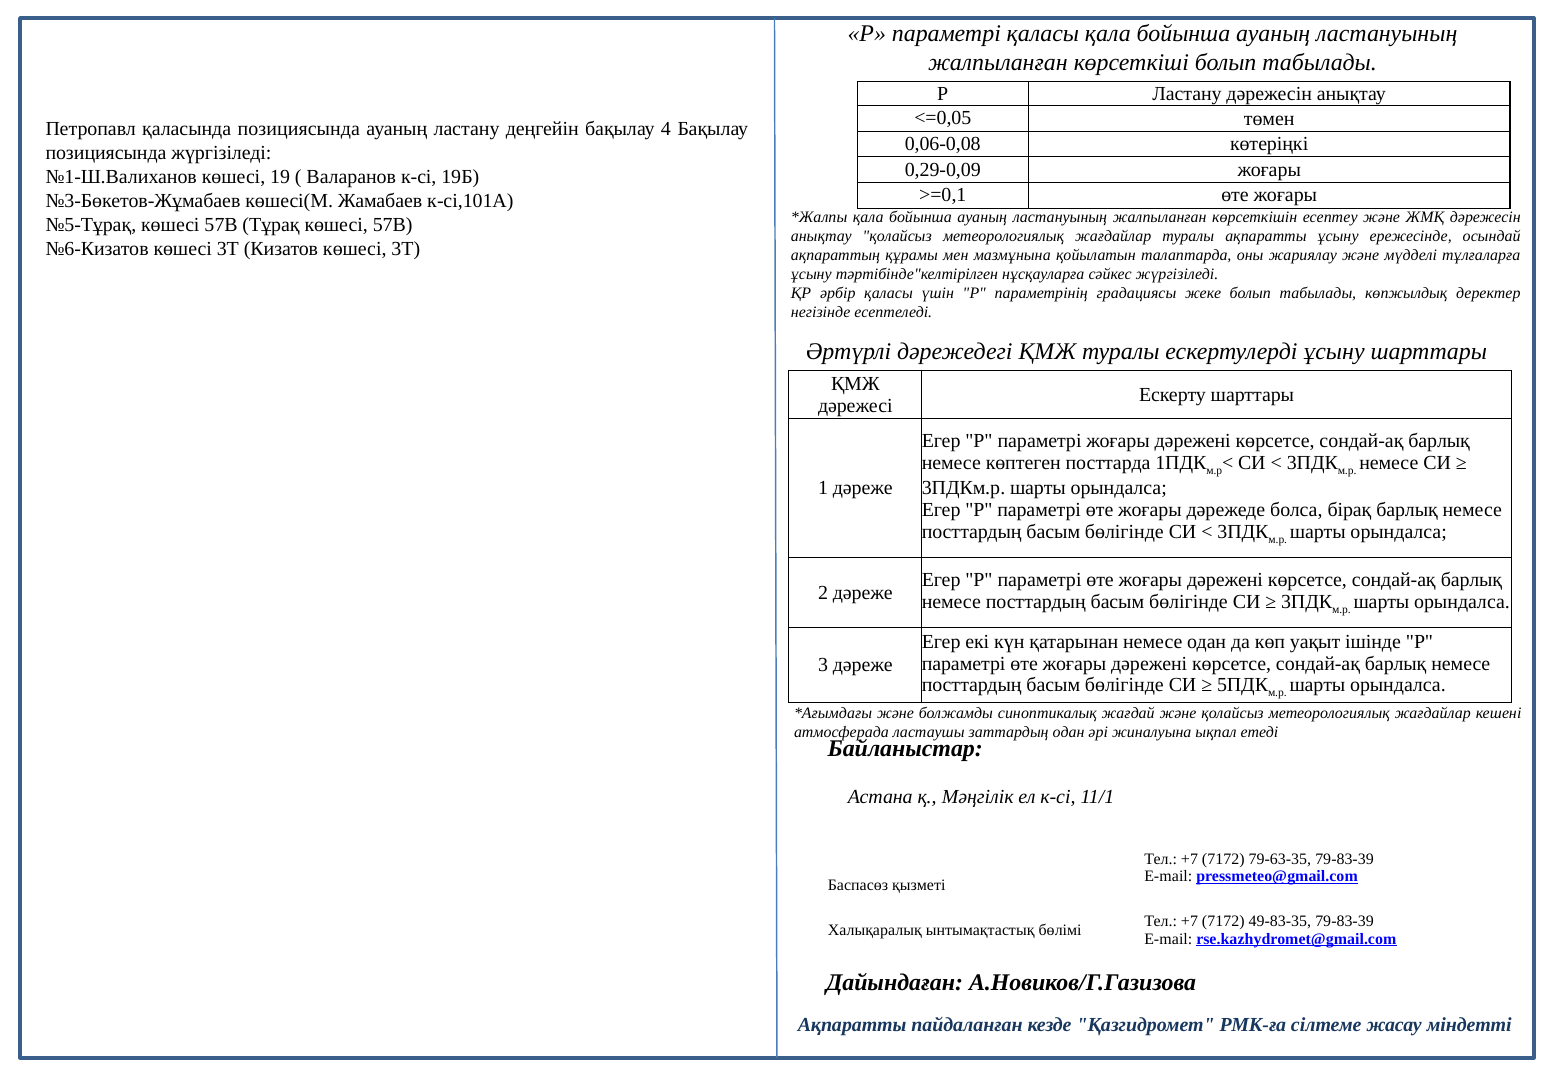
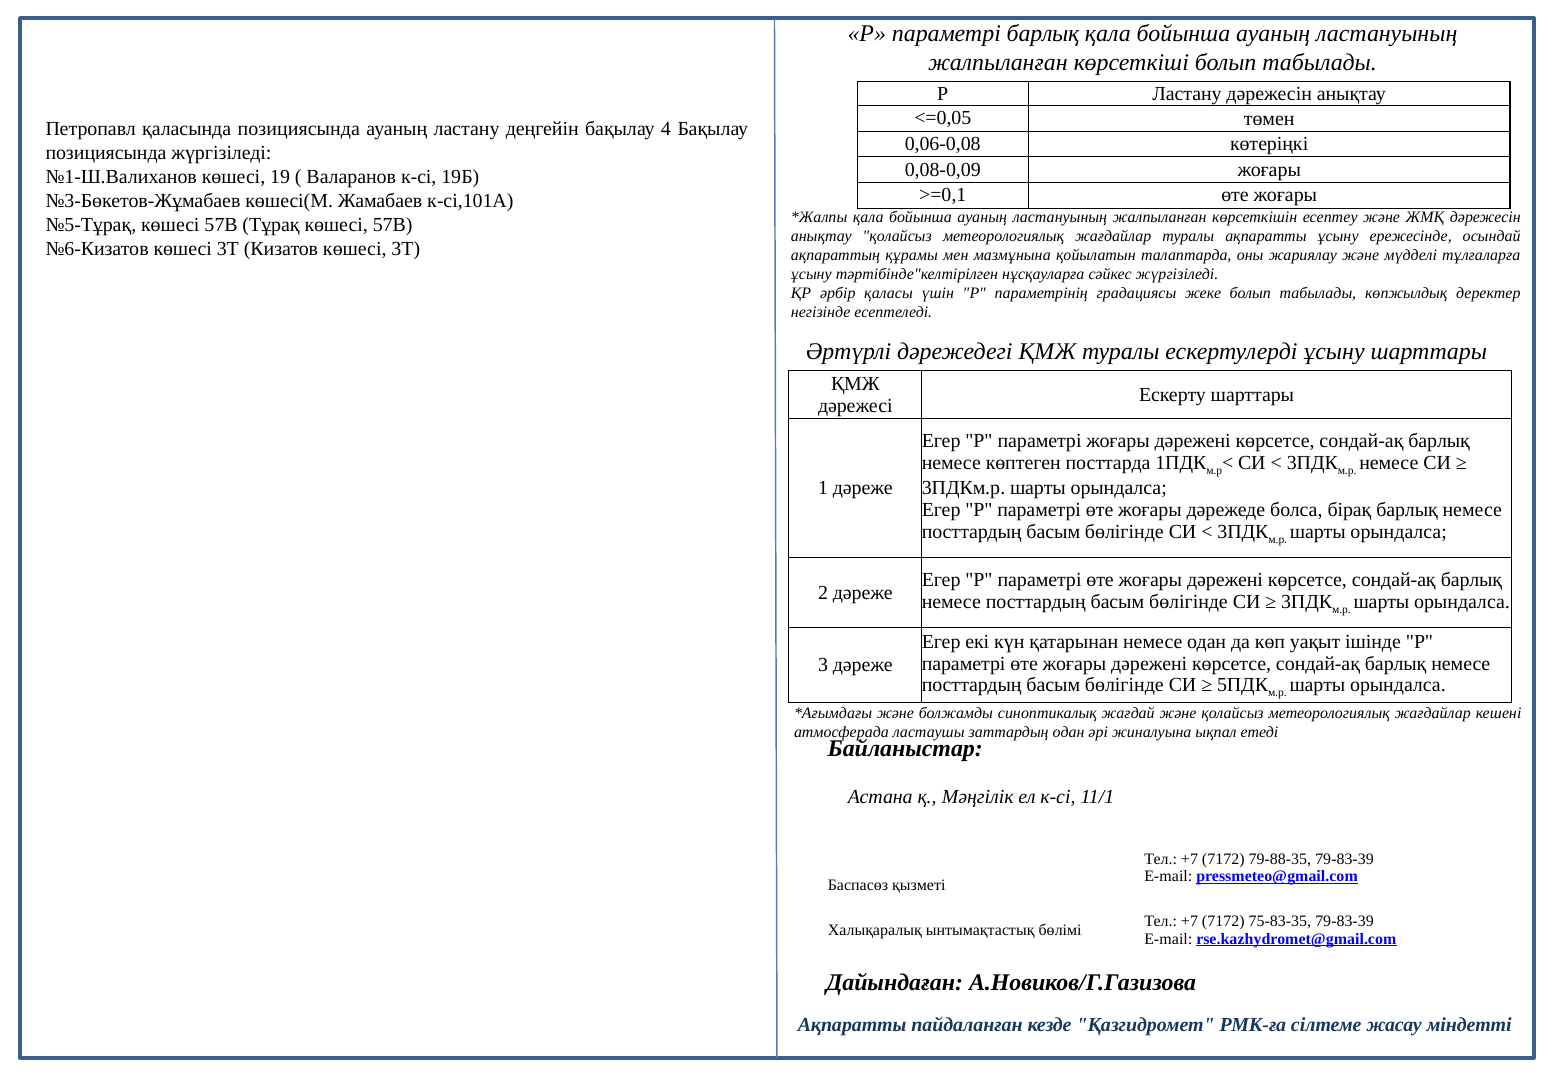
параметрі қаласы: қаласы -> барлық
0,29-0,09: 0,29-0,09 -> 0,08-0,09
79-63-35: 79-63-35 -> 79-88-35
49-83-35: 49-83-35 -> 75-83-35
